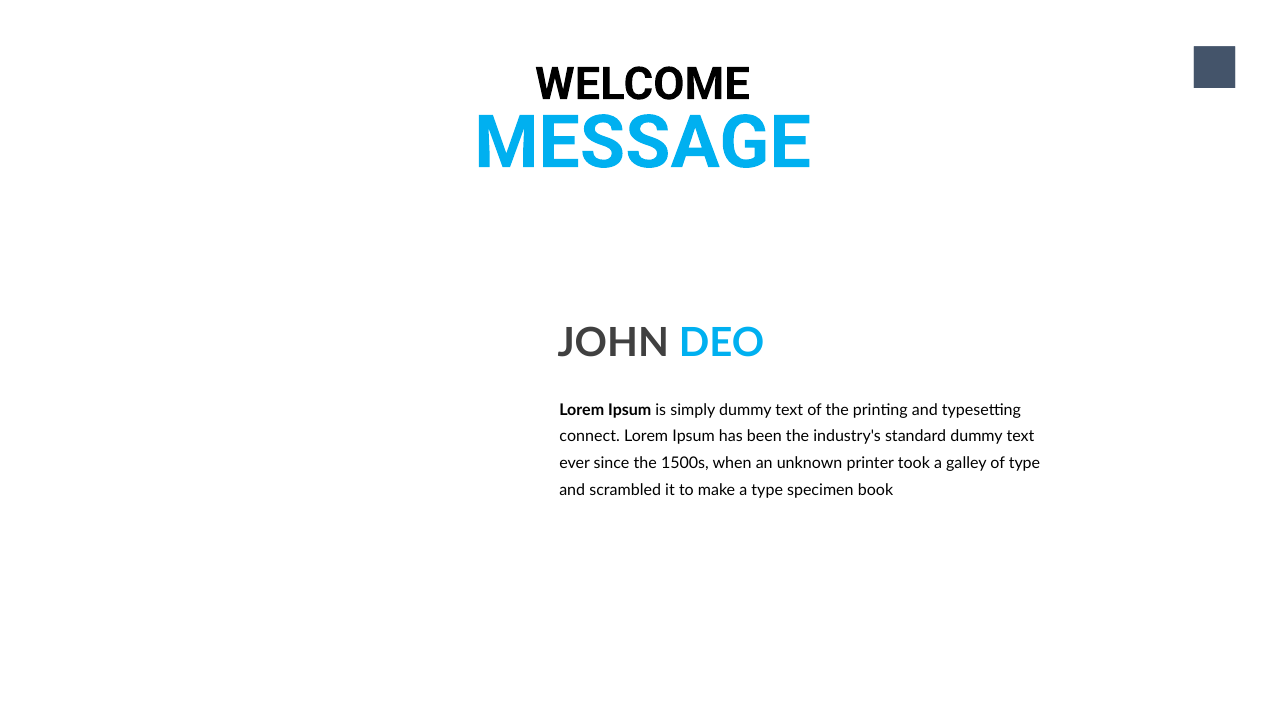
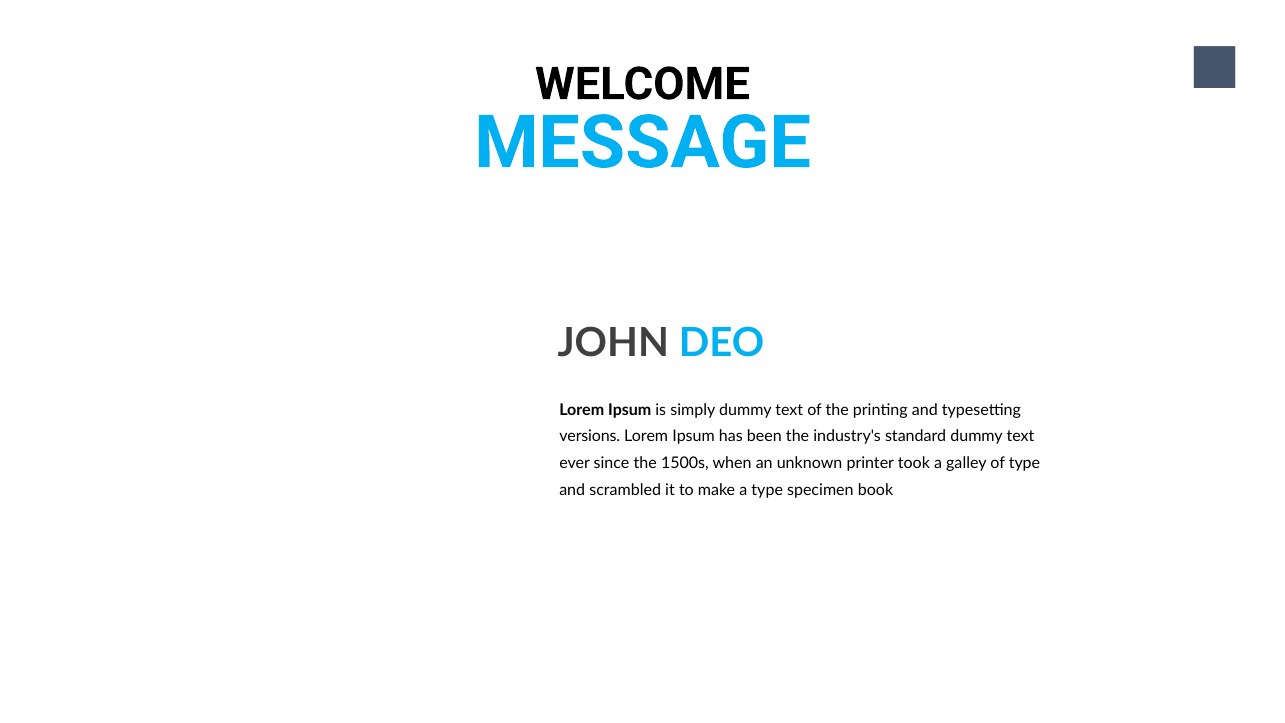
connect: connect -> versions
